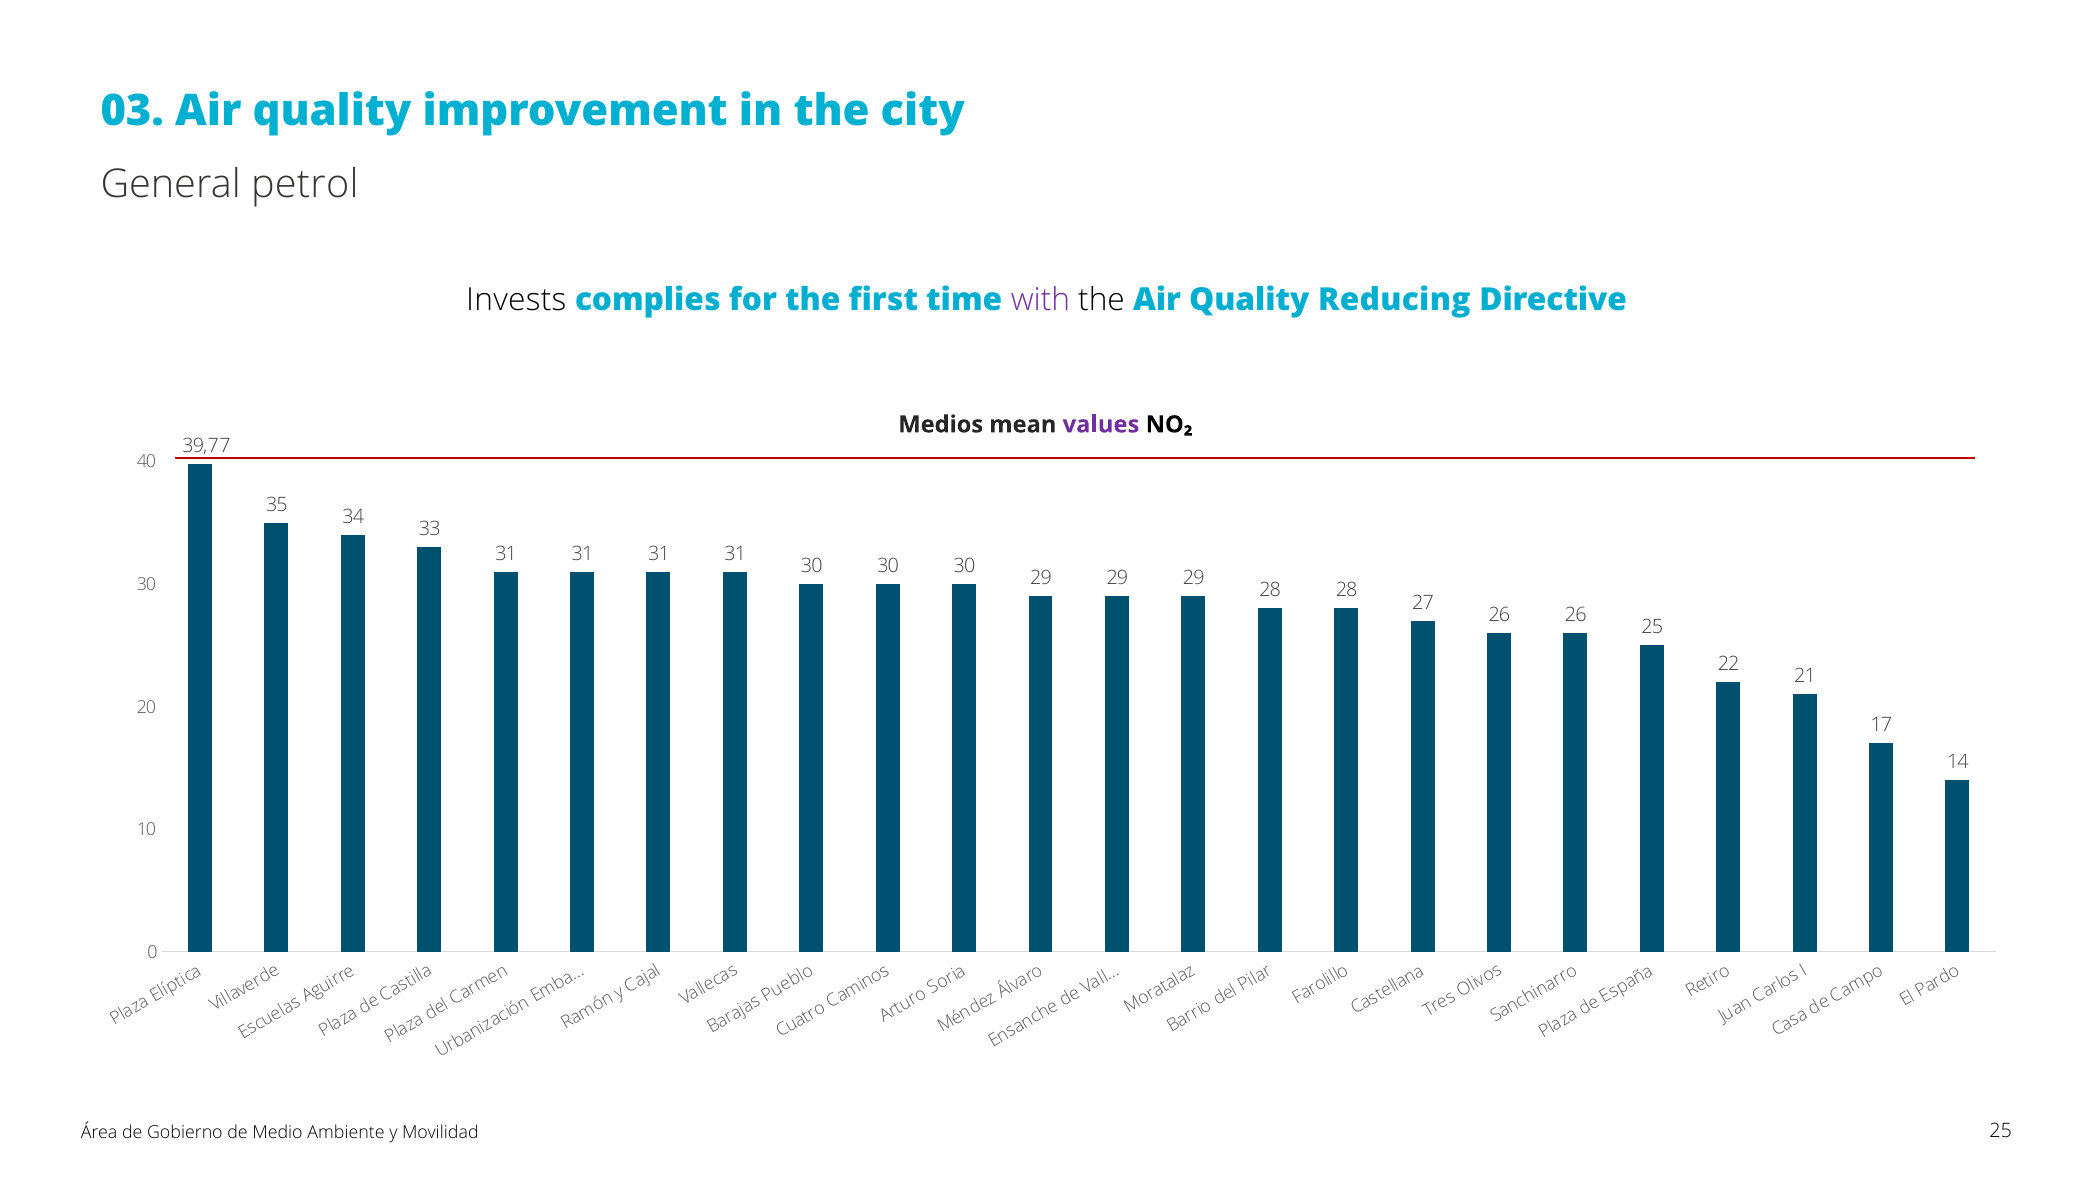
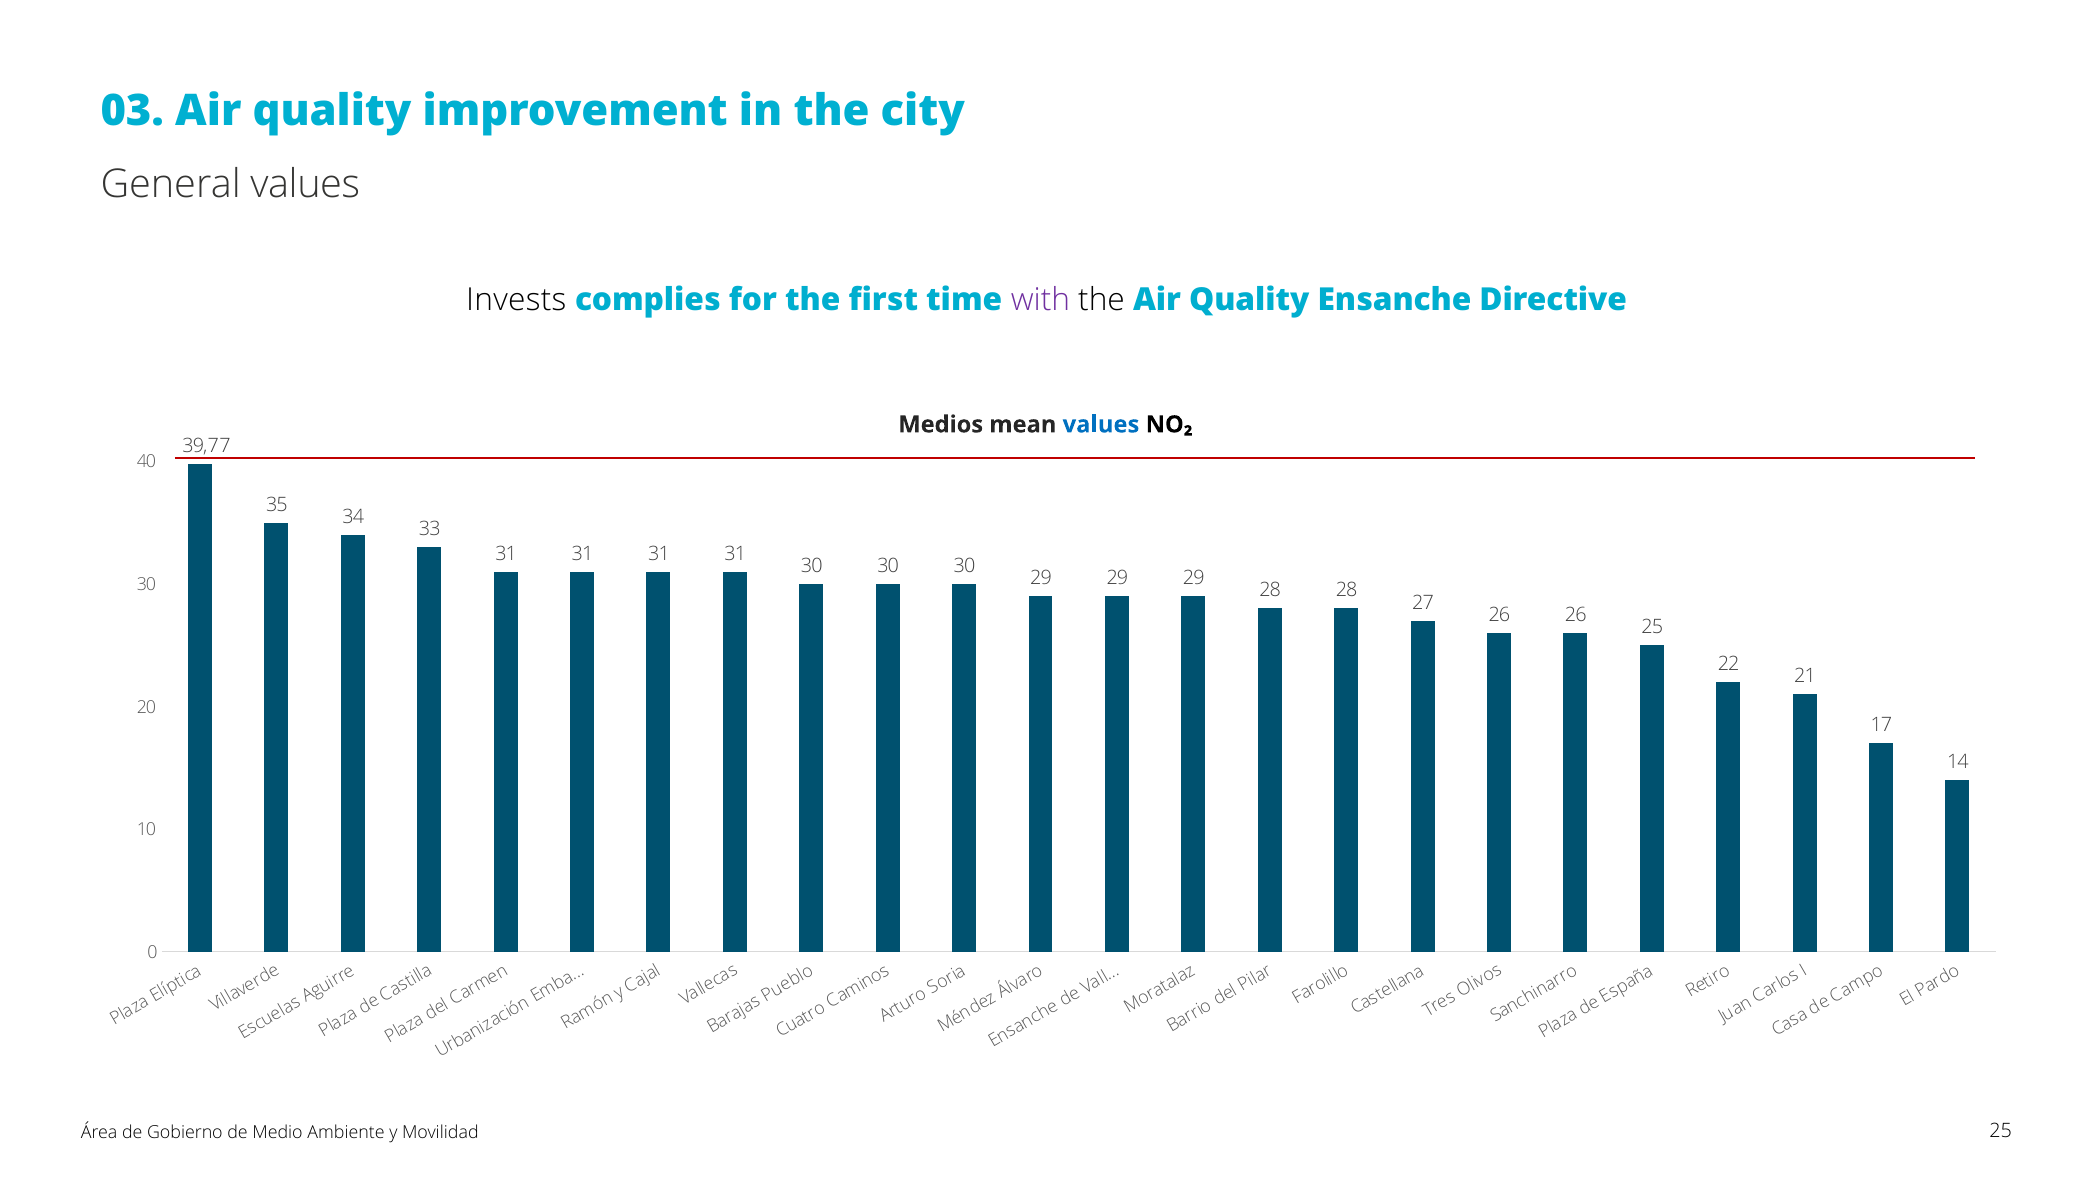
General petrol: petrol -> values
Reducing: Reducing -> Ensanche
values at (1101, 425) colour: purple -> blue
